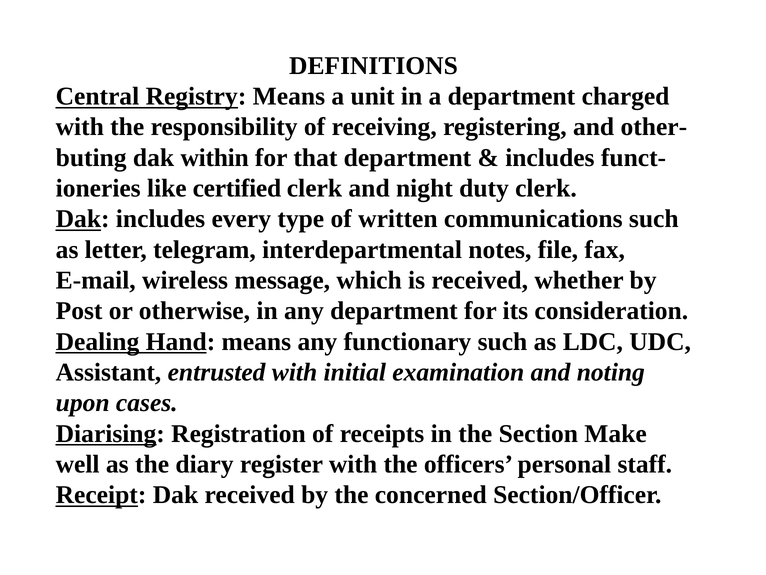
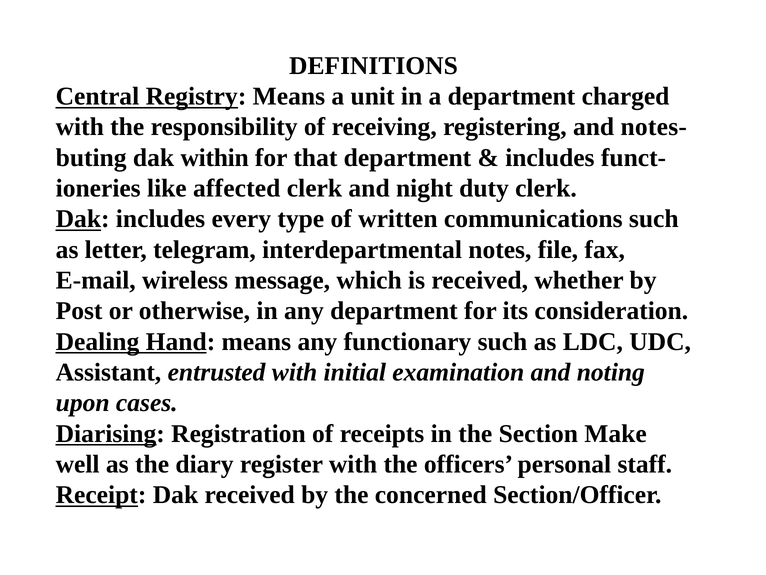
other-: other- -> notes-
certified: certified -> affected
